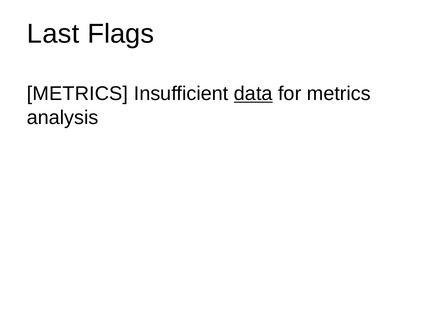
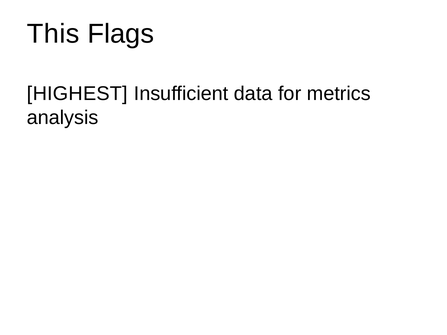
Last: Last -> This
METRICS at (77, 94): METRICS -> HIGHEST
data underline: present -> none
